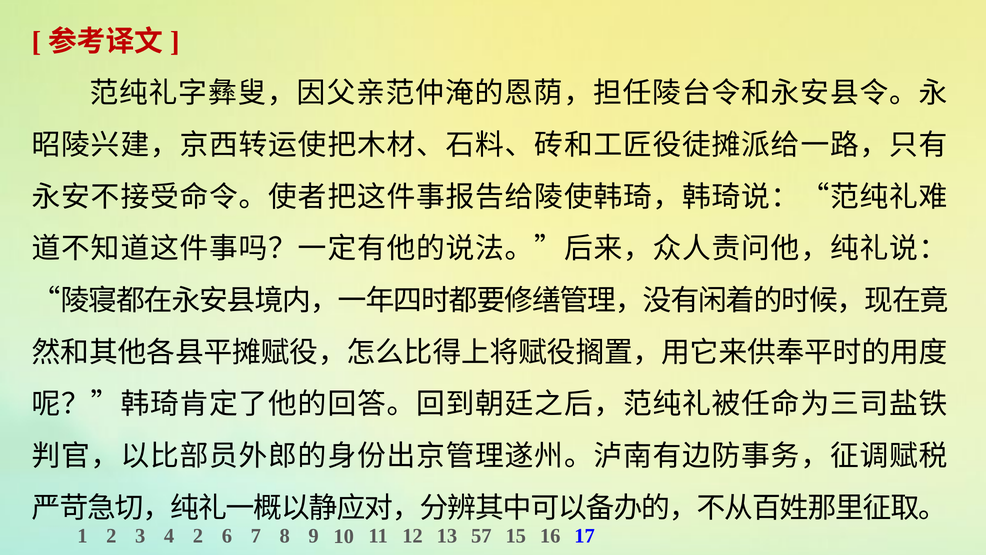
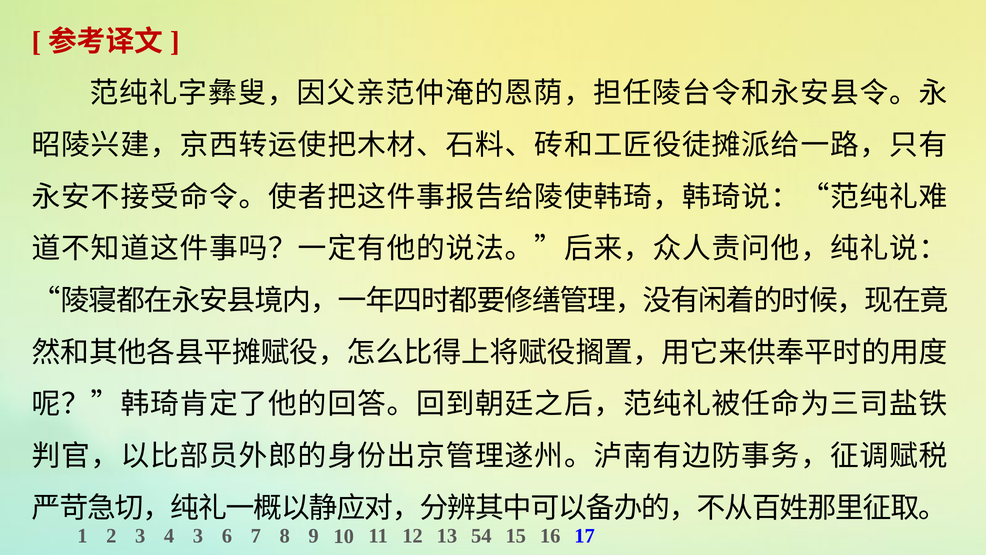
4 2: 2 -> 3
57: 57 -> 54
